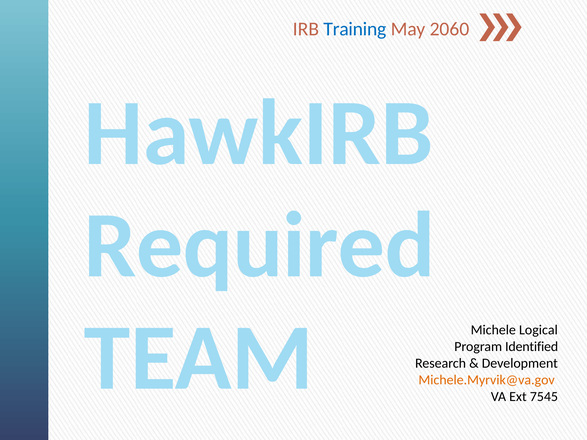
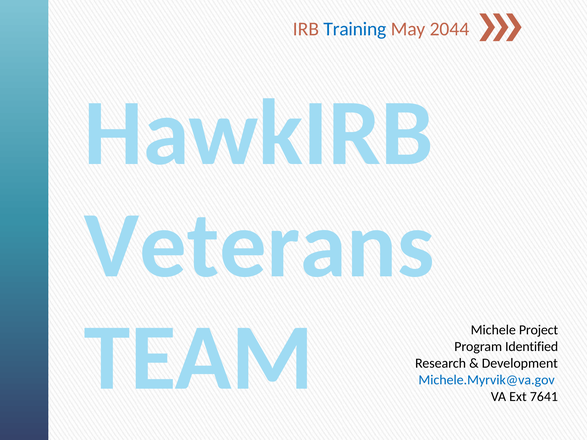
2060: 2060 -> 2044
Required: Required -> Veterans
Logical: Logical -> Project
Michele.Myrvik@va.gov colour: orange -> blue
7545: 7545 -> 7641
